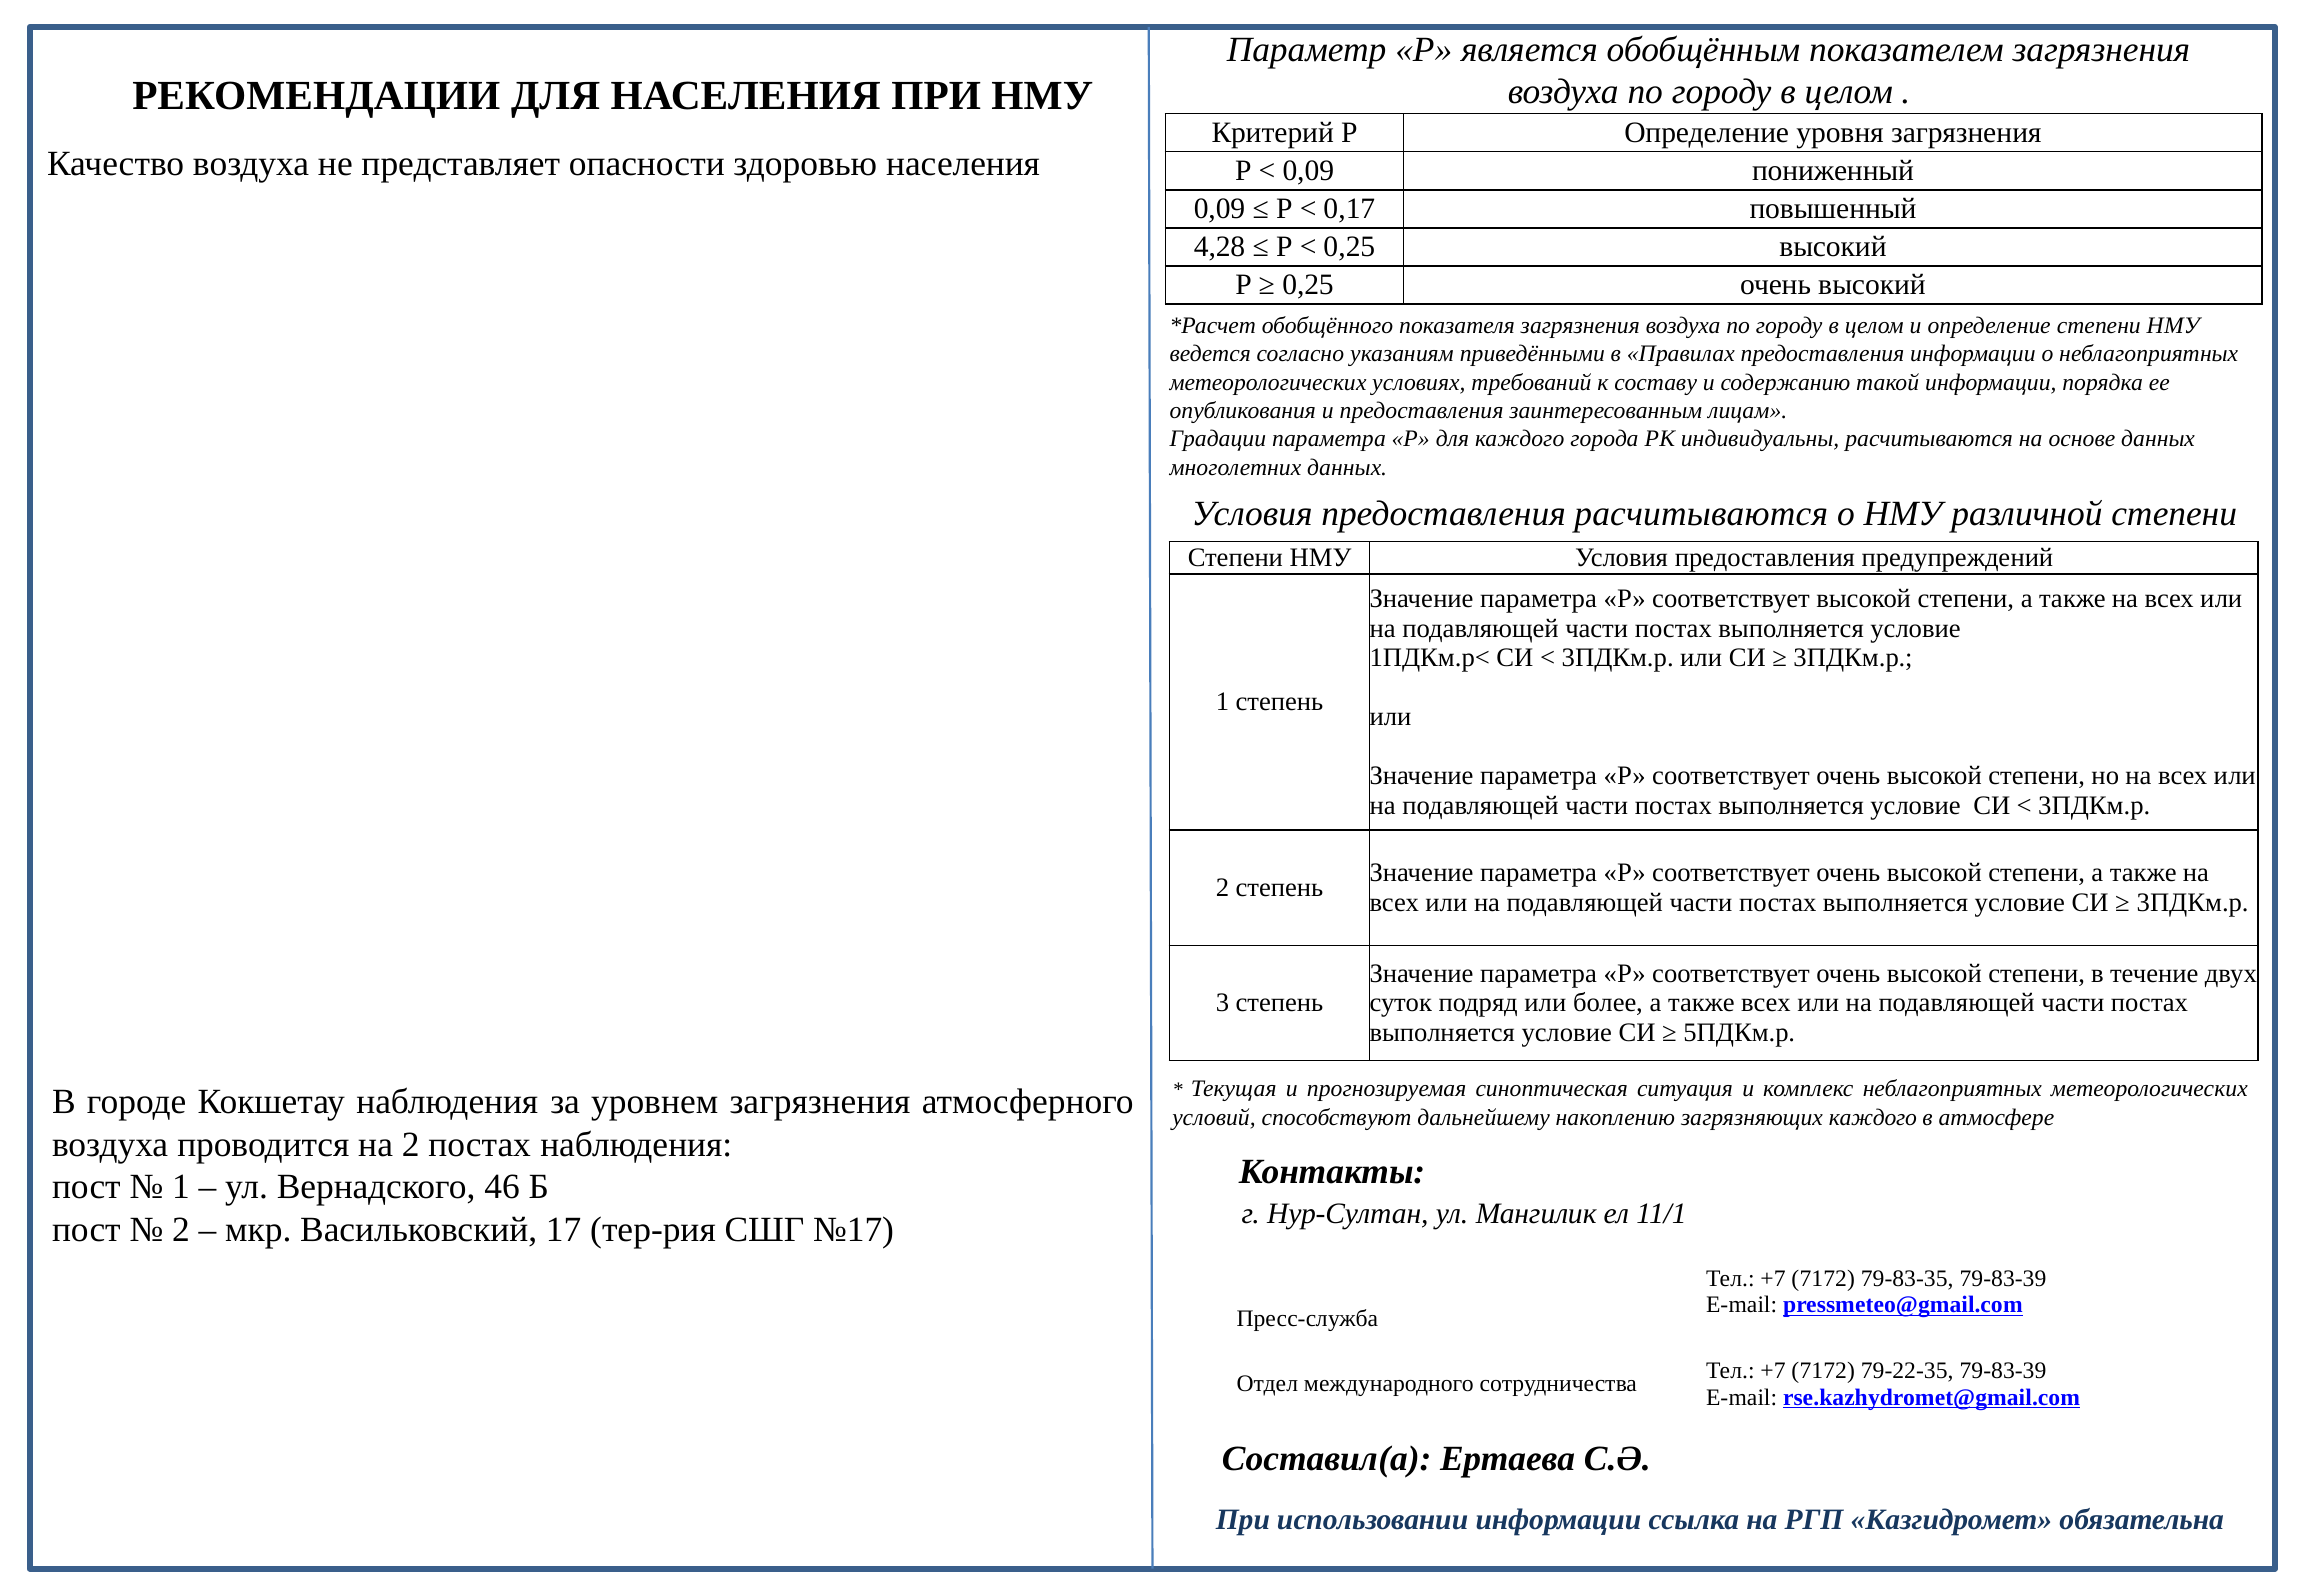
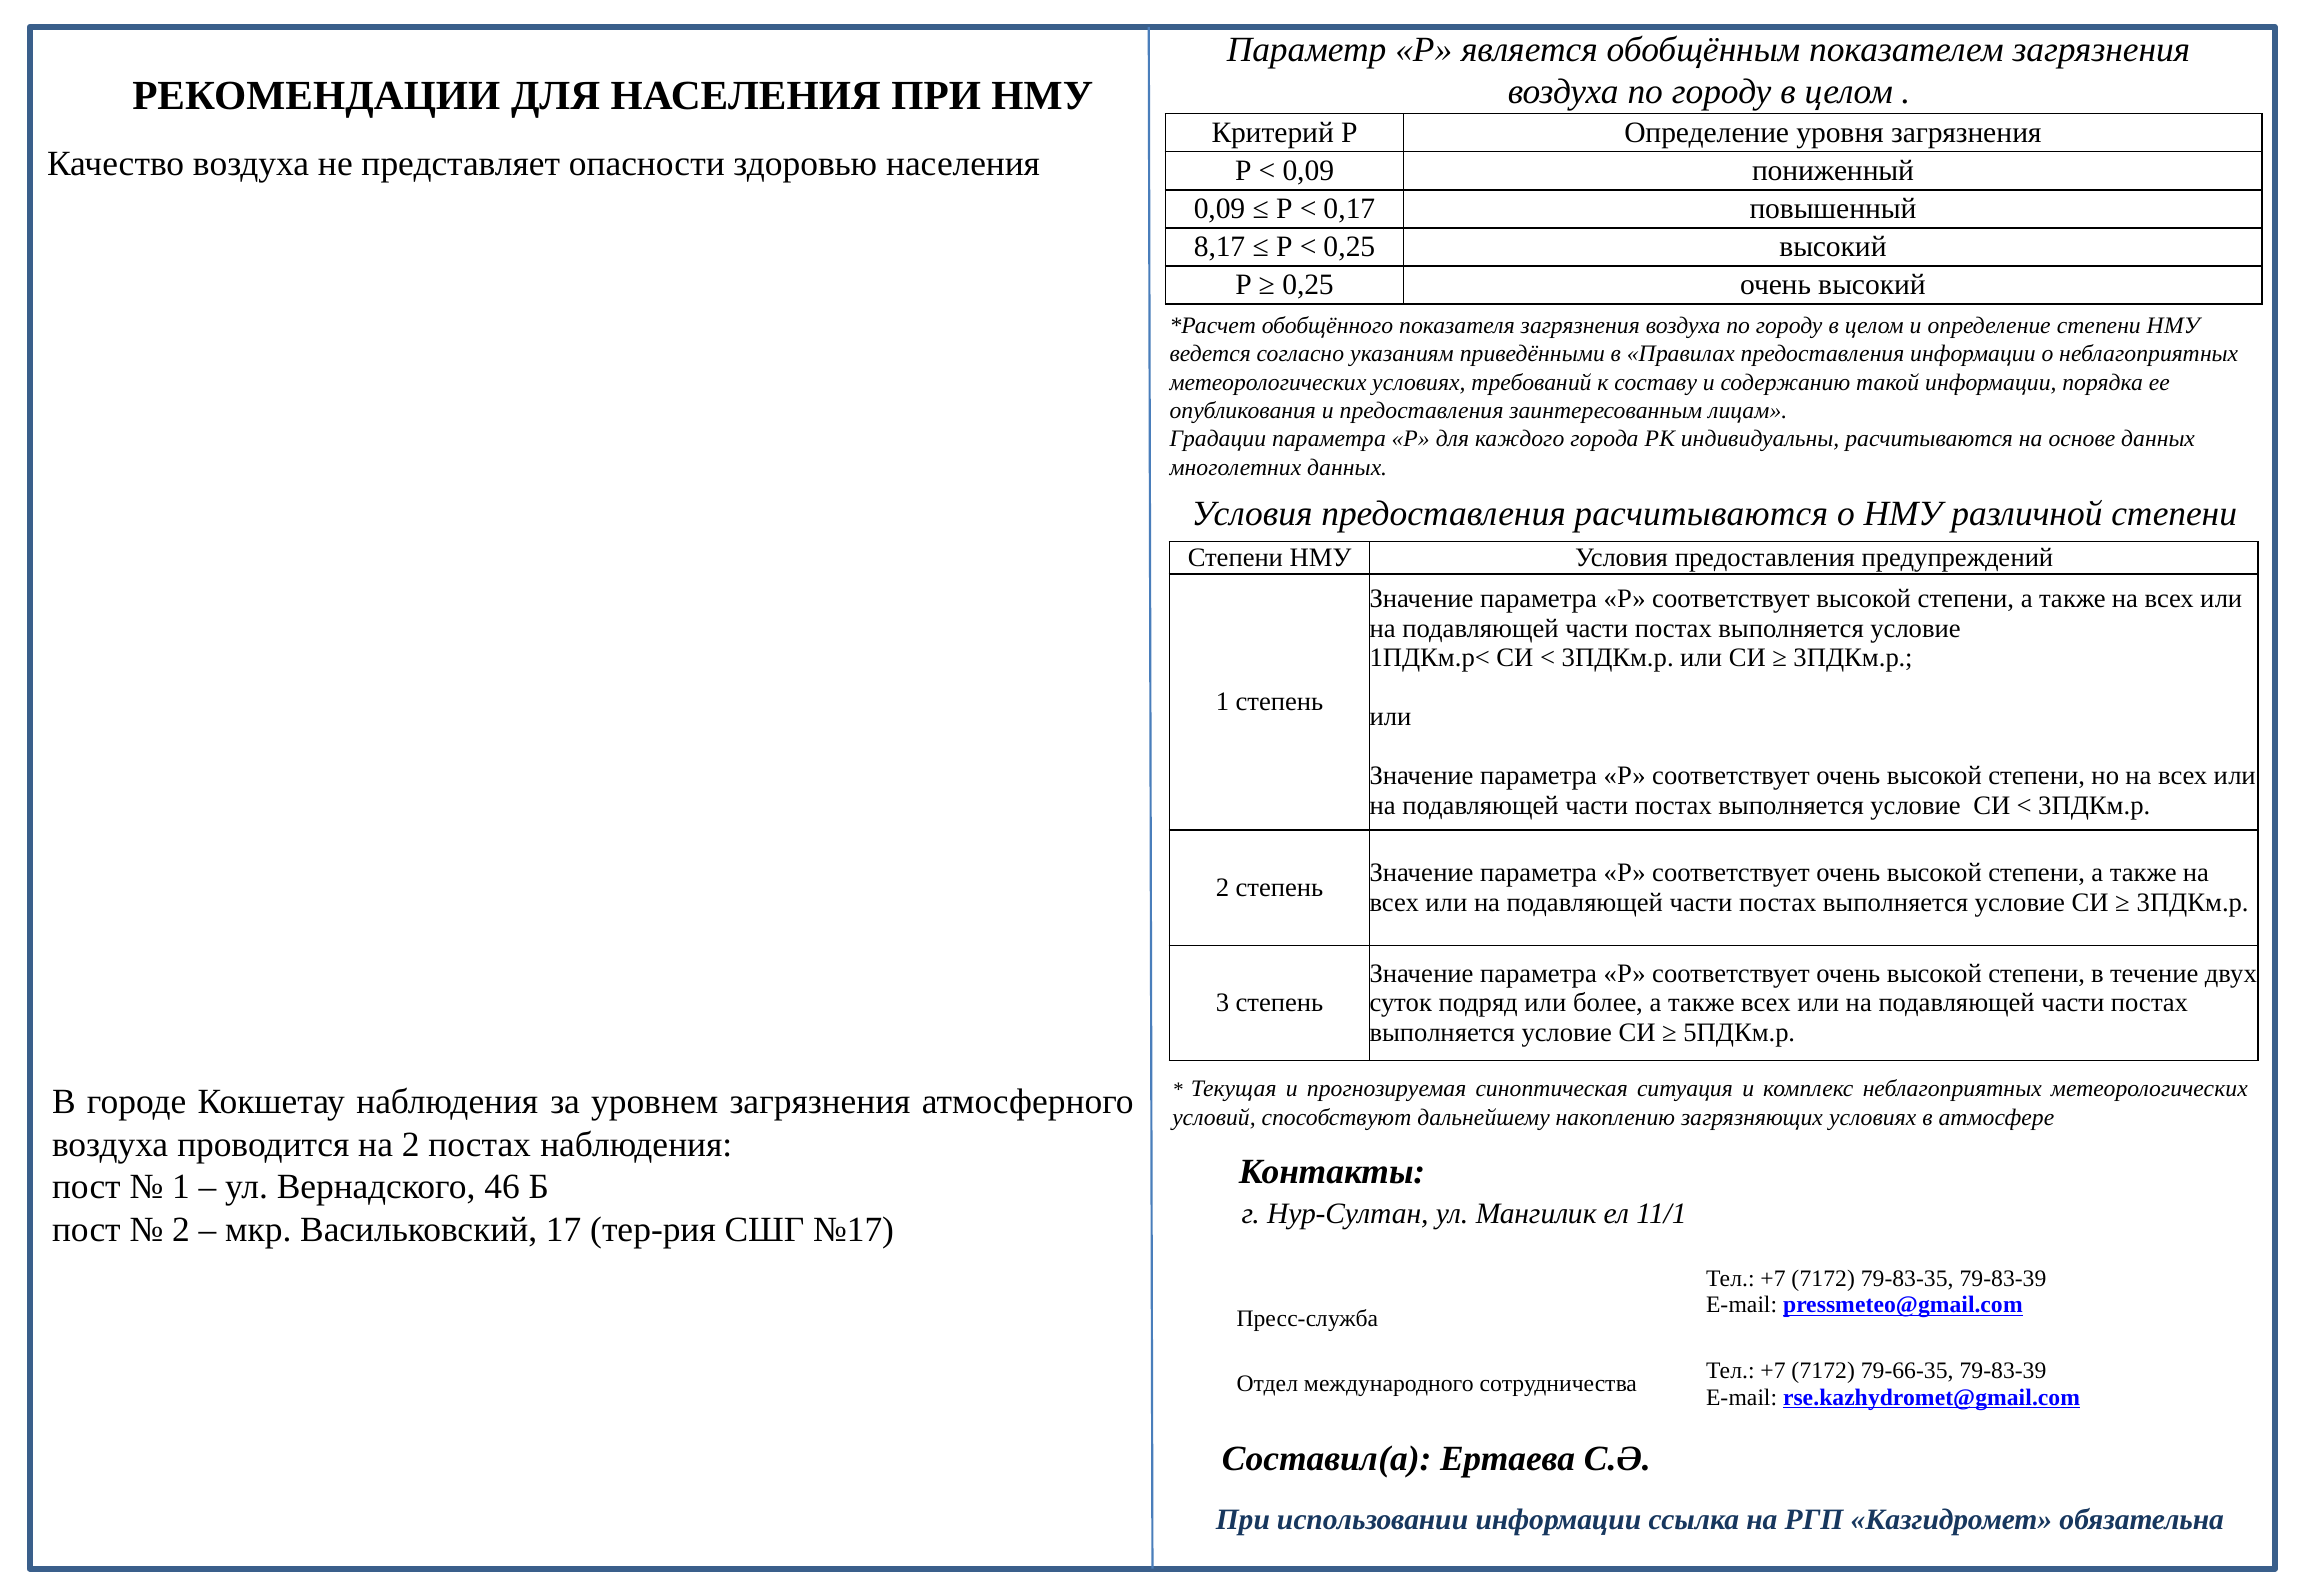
4,28: 4,28 -> 8,17
загрязняющих каждого: каждого -> условиях
79-22-35: 79-22-35 -> 79-66-35
